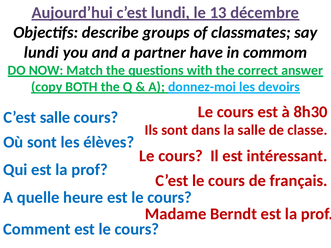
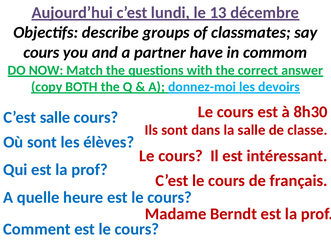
lundi at (41, 52): lundi -> cours
